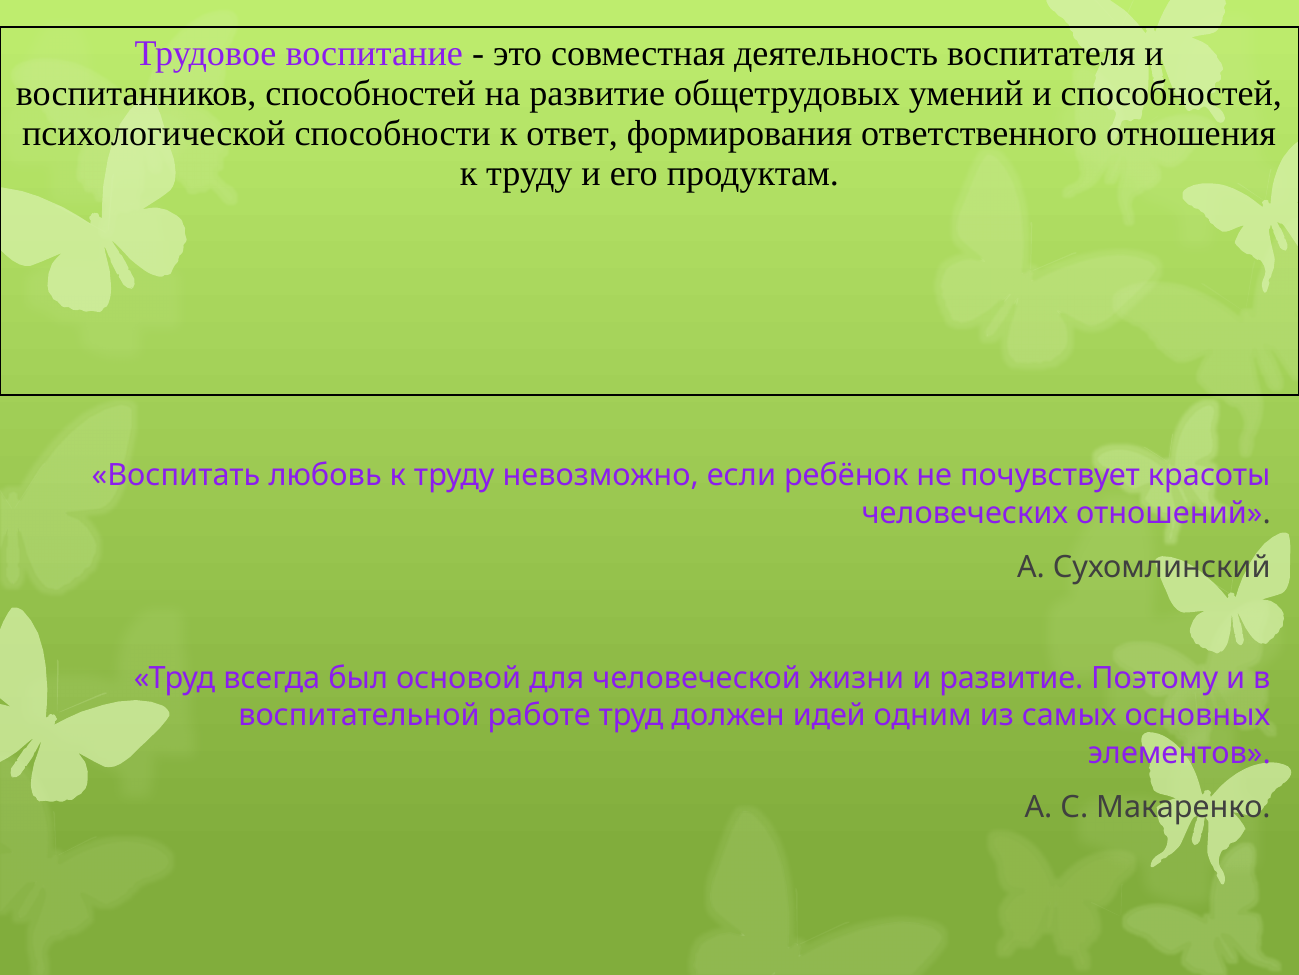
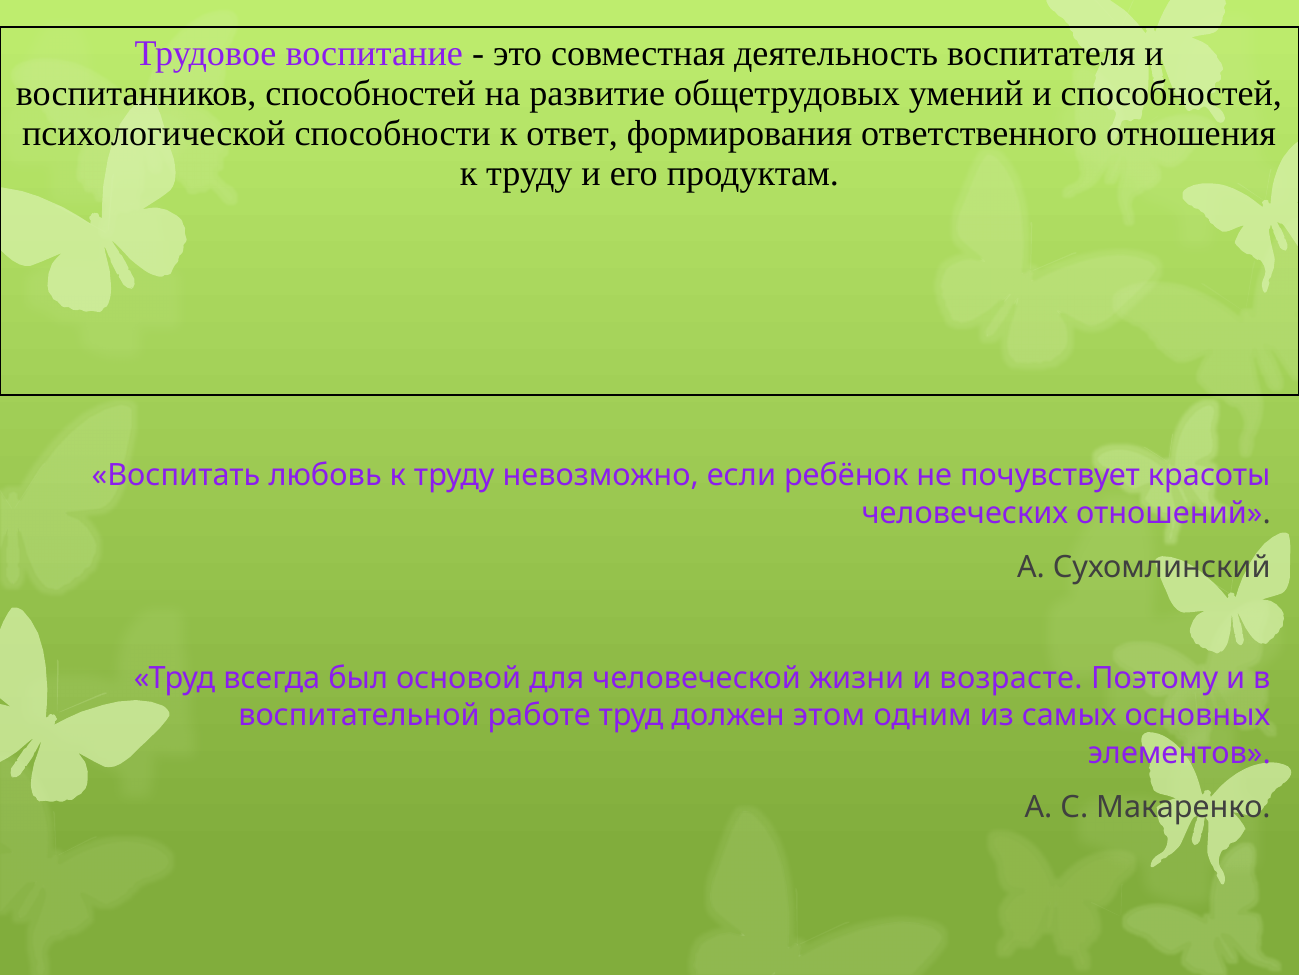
и развитие: развитие -> возрасте
идей: идей -> этом
